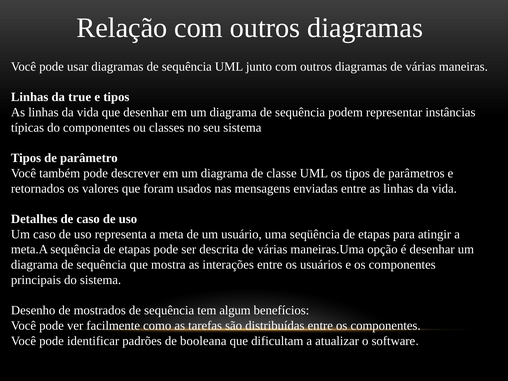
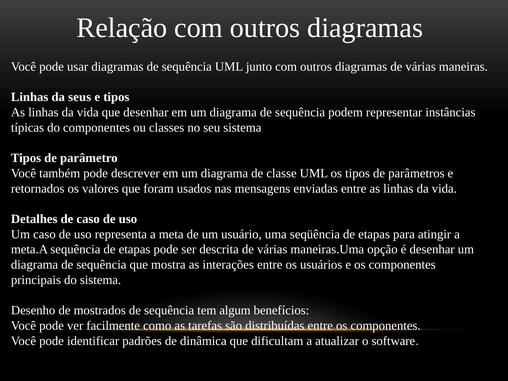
true: true -> seus
booleana: booleana -> dinâmica
